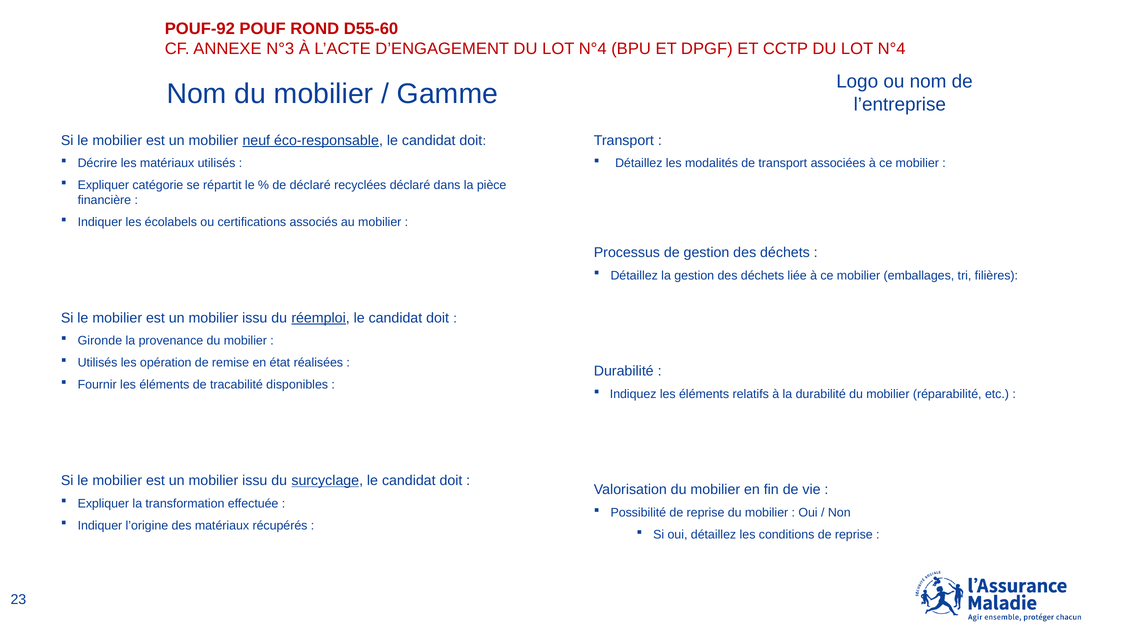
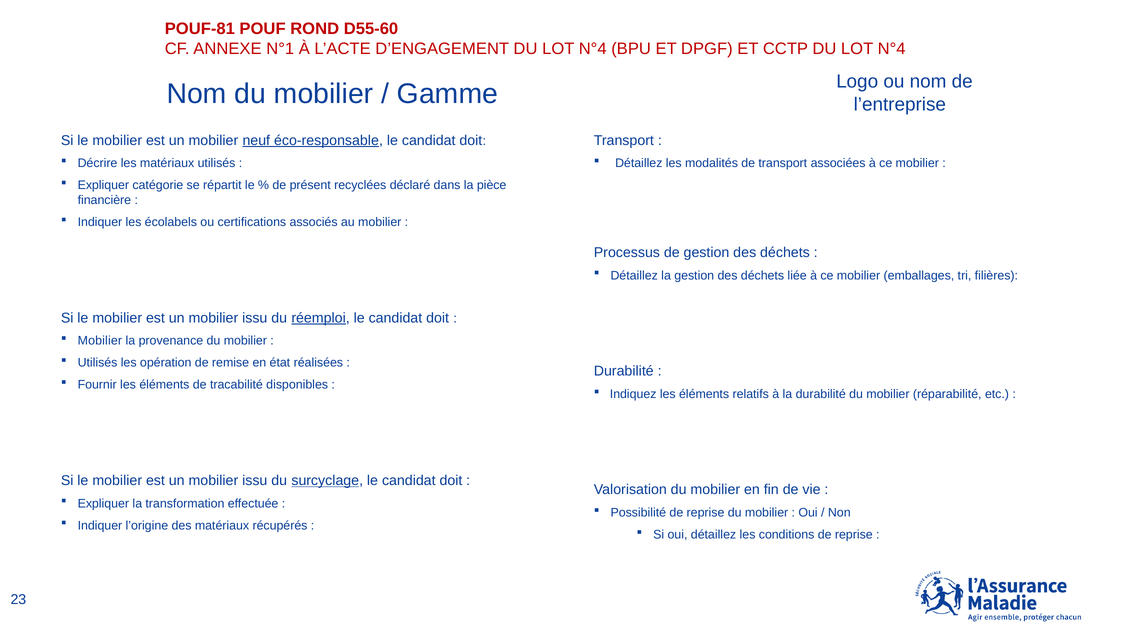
POUF-92: POUF-92 -> POUF-81
N°3: N°3 -> N°1
de déclaré: déclaré -> présent
Gironde at (100, 341): Gironde -> Mobilier
